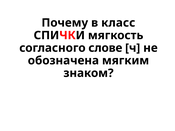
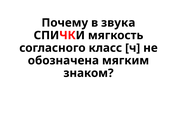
класс: класс -> звука
слове: слове -> класс
